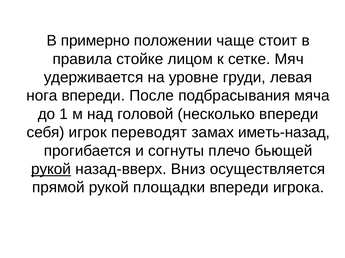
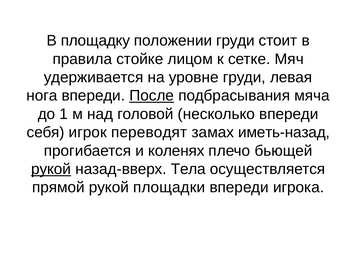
примерно: примерно -> площадку
положении чаще: чаще -> груди
После underline: none -> present
согнуты: согнуты -> коленях
Вниз: Вниз -> Тела
